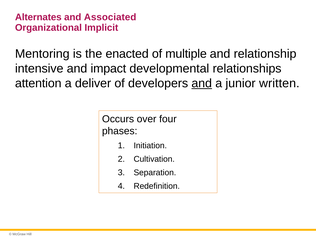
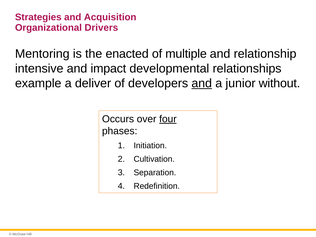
Alternates: Alternates -> Strategies
Associated: Associated -> Acquisition
Implicit: Implicit -> Drivers
attention: attention -> example
written: written -> without
four underline: none -> present
